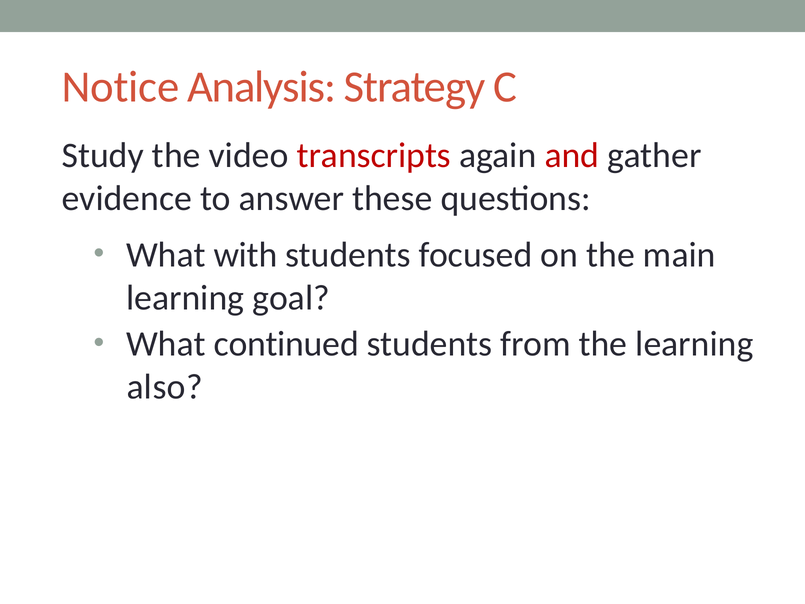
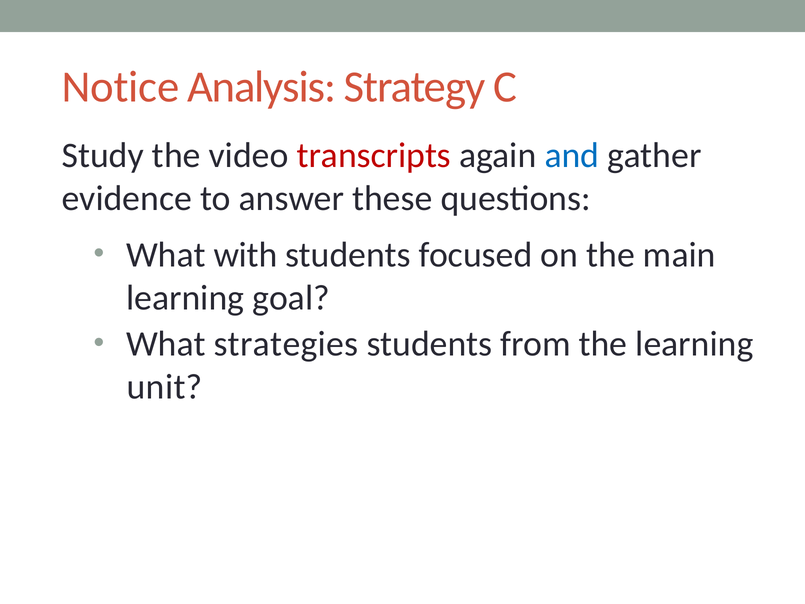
and colour: red -> blue
continued: continued -> strategies
also: also -> unit
